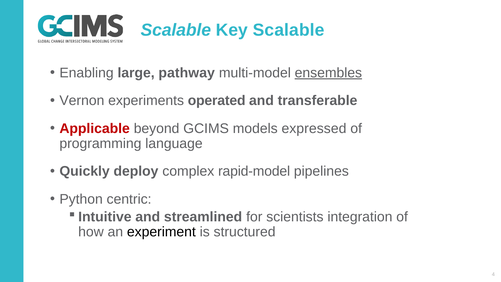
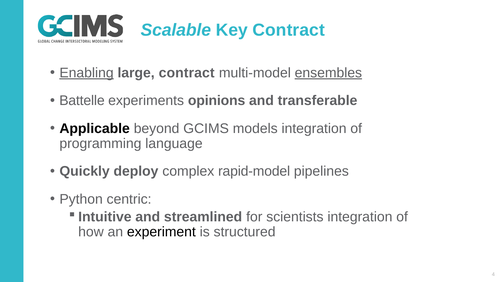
Key Scalable: Scalable -> Contract
Enabling underline: none -> present
large pathway: pathway -> contract
Vernon: Vernon -> Battelle
operated: operated -> opinions
Applicable colour: red -> black
models expressed: expressed -> integration
